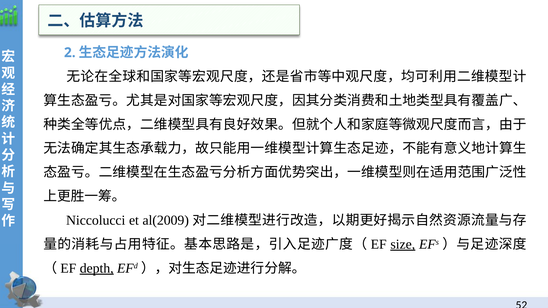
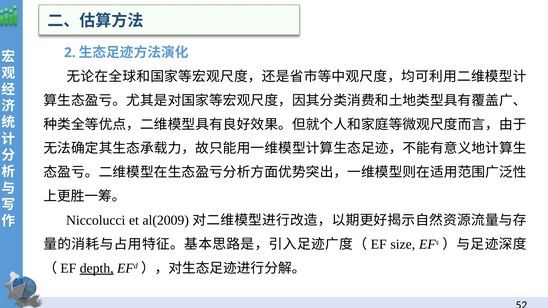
size underline: present -> none
